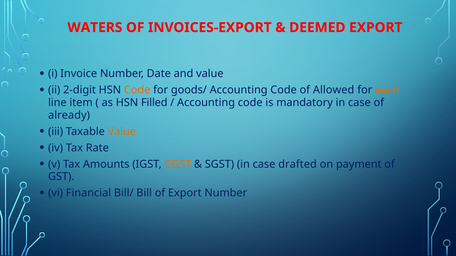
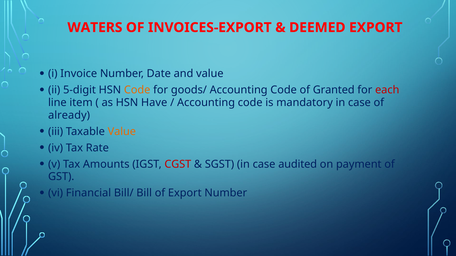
2-digit: 2-digit -> 5-digit
Allowed: Allowed -> Granted
each colour: orange -> red
Filled: Filled -> Have
CGST colour: orange -> red
drafted: drafted -> audited
